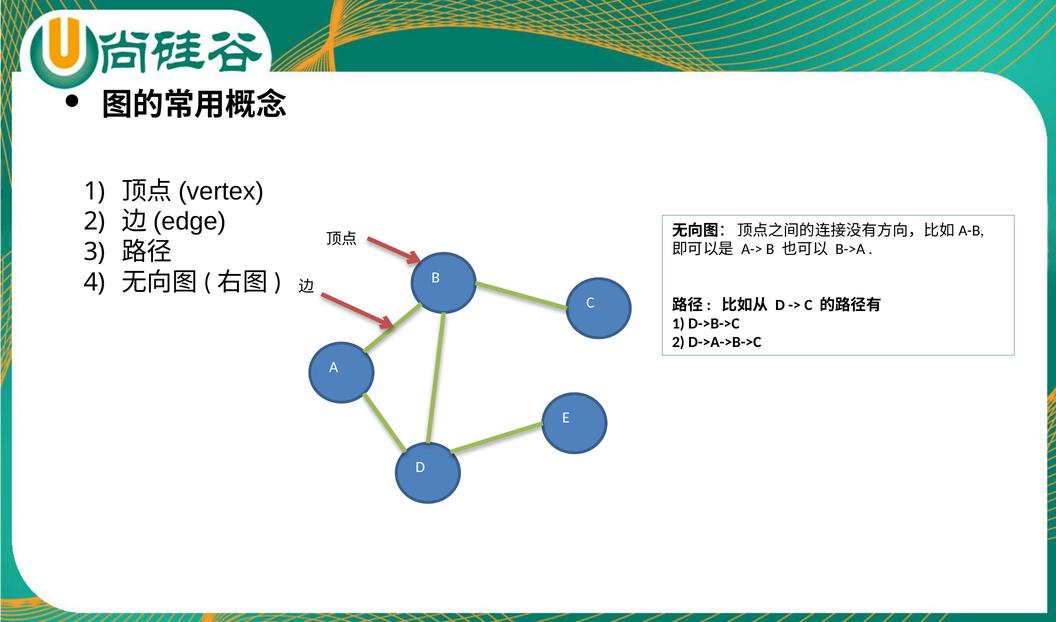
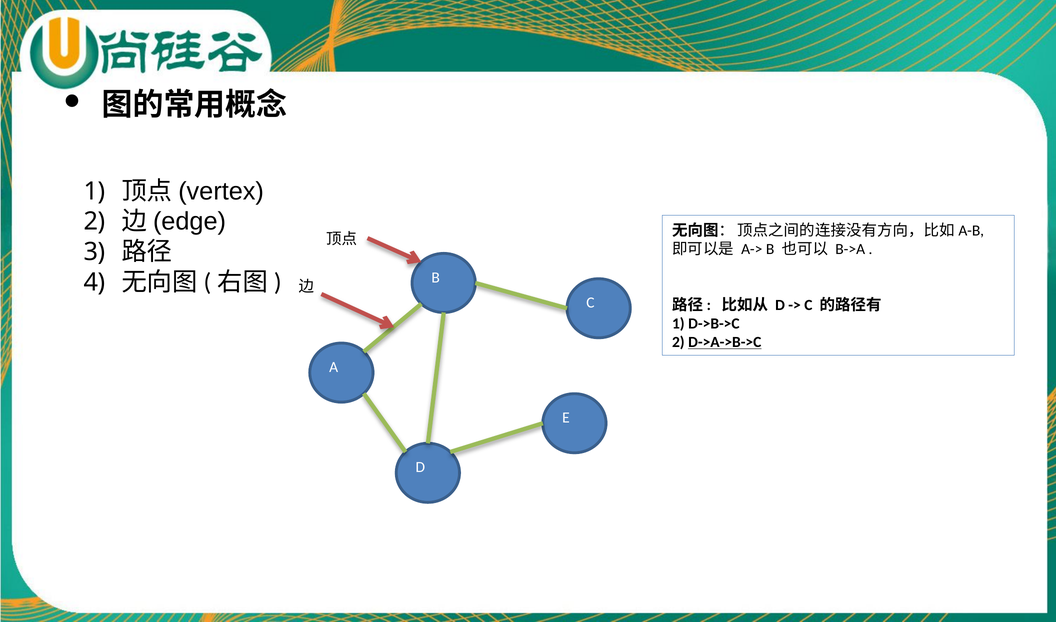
D->A->B->C underline: none -> present
